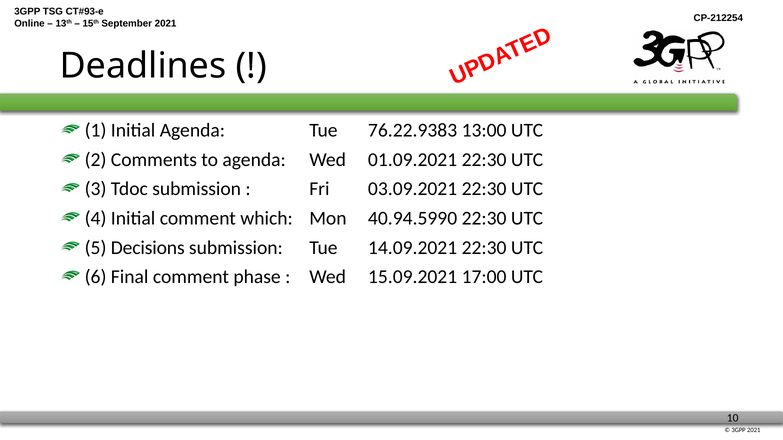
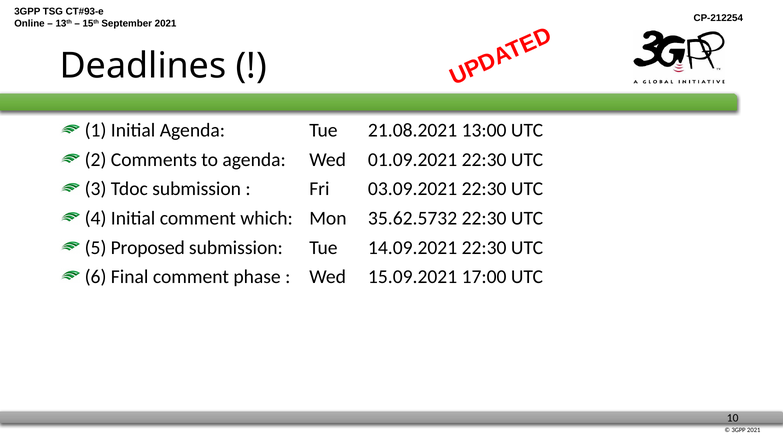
76.22.9383: 76.22.9383 -> 21.08.2021
40.94.5990: 40.94.5990 -> 35.62.5732
Decisions: Decisions -> Proposed
